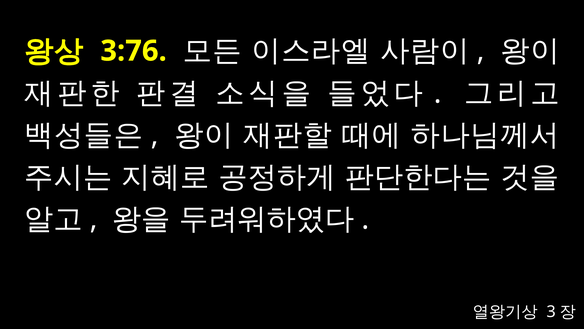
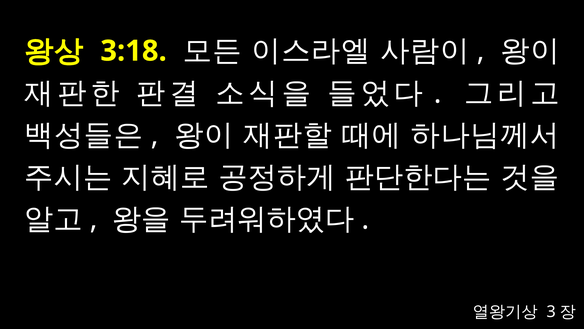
3:76: 3:76 -> 3:18
